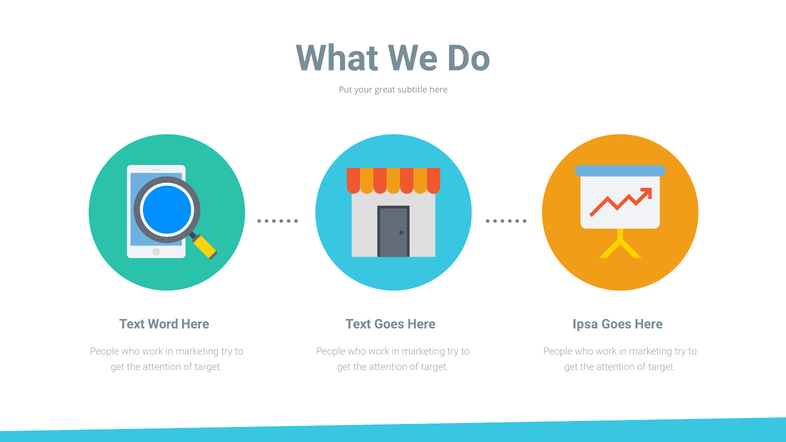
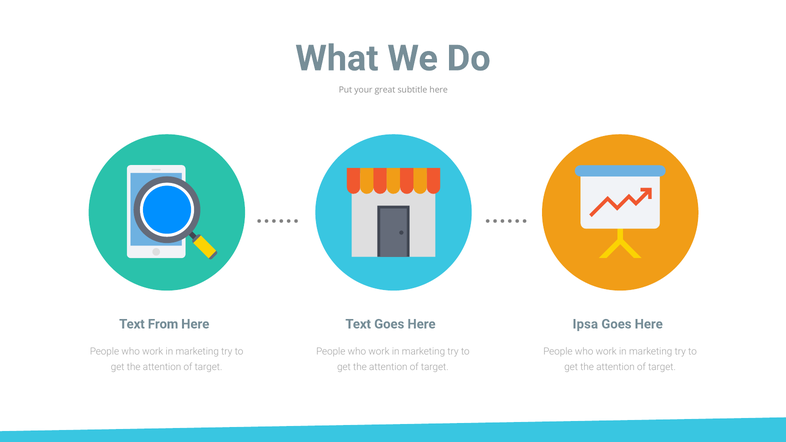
Word: Word -> From
